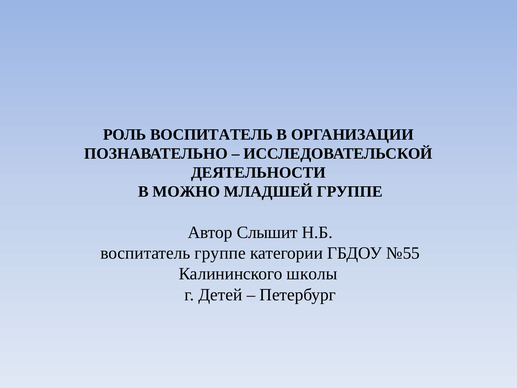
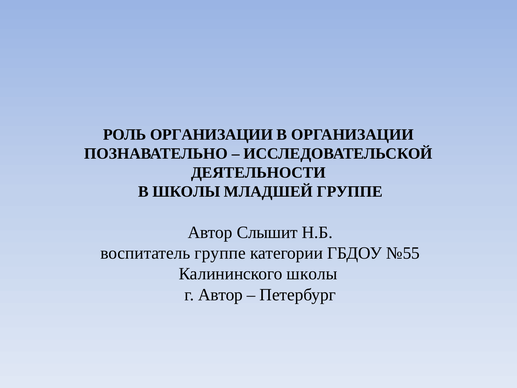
РОЛЬ ВОСПИТАТЕЛЬ: ВОСПИТАТЕЛЬ -> ОРГАНИЗАЦИИ
В МОЖНО: МОЖНО -> ШКОЛЫ
г Детей: Детей -> Автор
